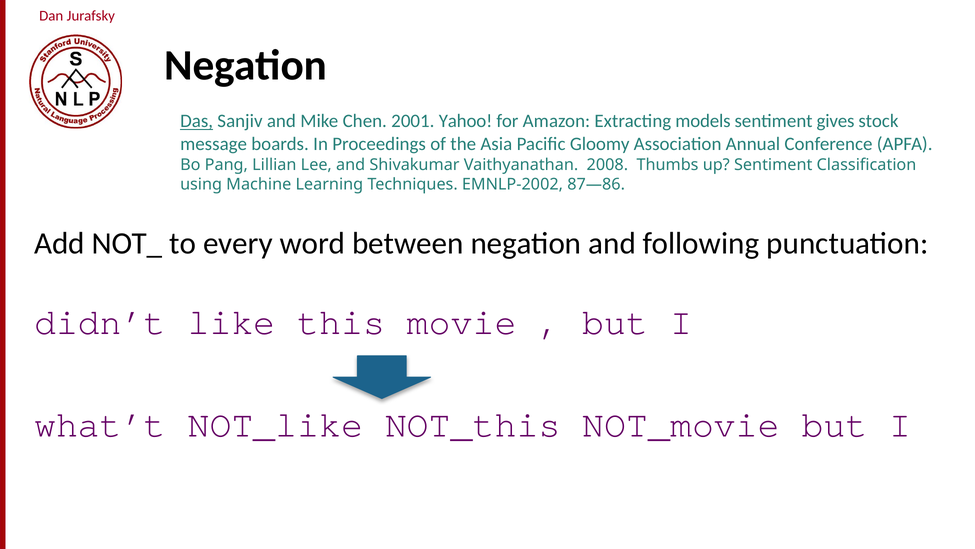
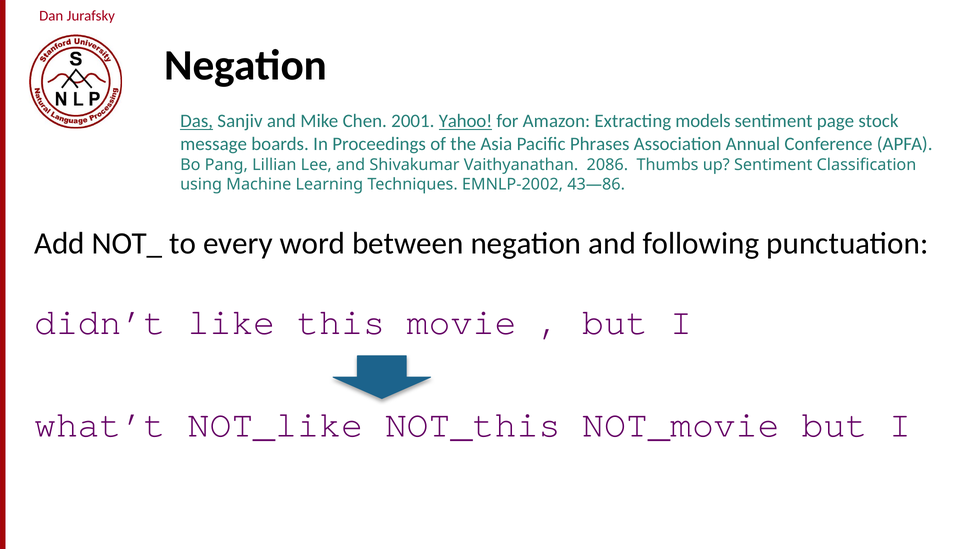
Yahoo underline: none -> present
gives: gives -> page
Gloomy: Gloomy -> Phrases
2008: 2008 -> 2086
87—86: 87—86 -> 43—86
